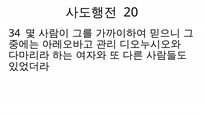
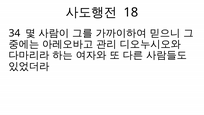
20: 20 -> 18
